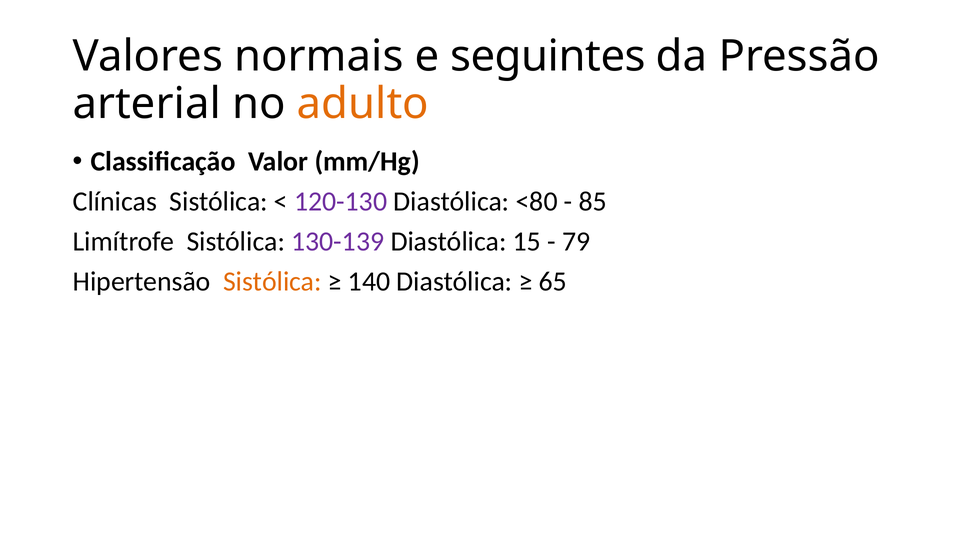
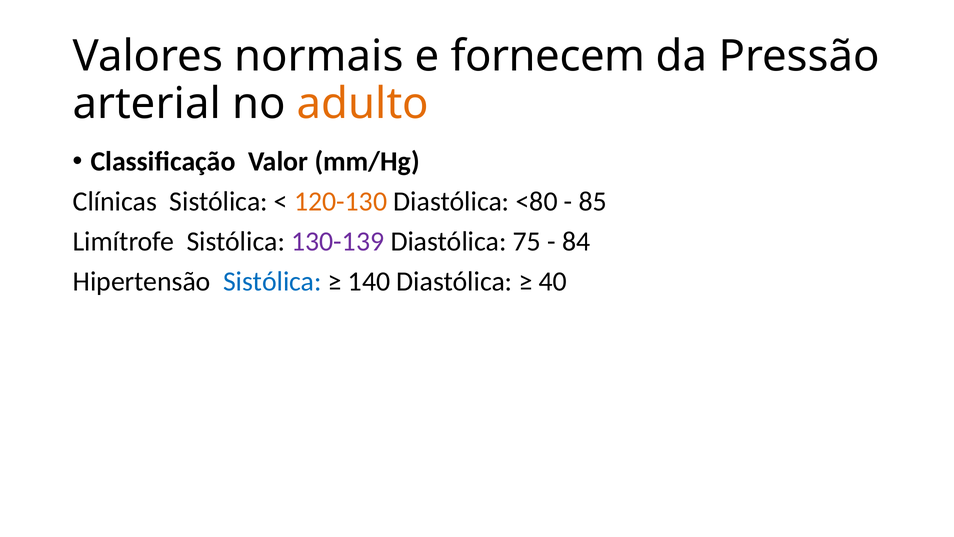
seguintes: seguintes -> fornecem
120-130 colour: purple -> orange
15: 15 -> 75
79: 79 -> 84
Sistólica at (272, 281) colour: orange -> blue
65: 65 -> 40
